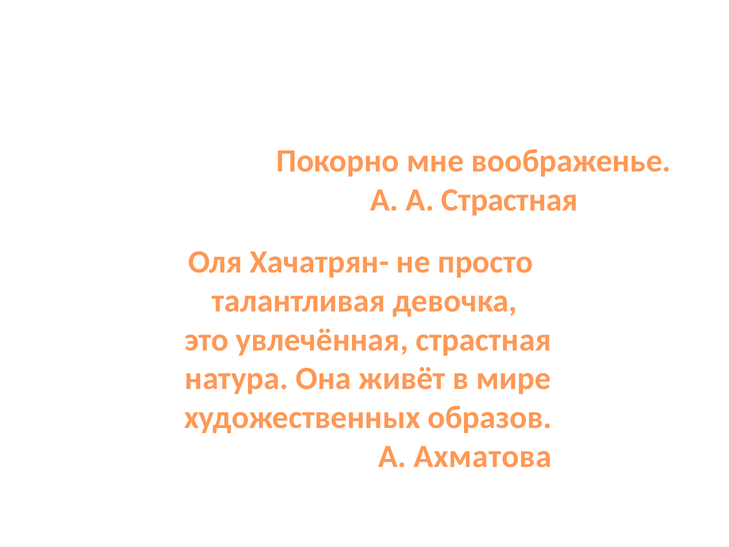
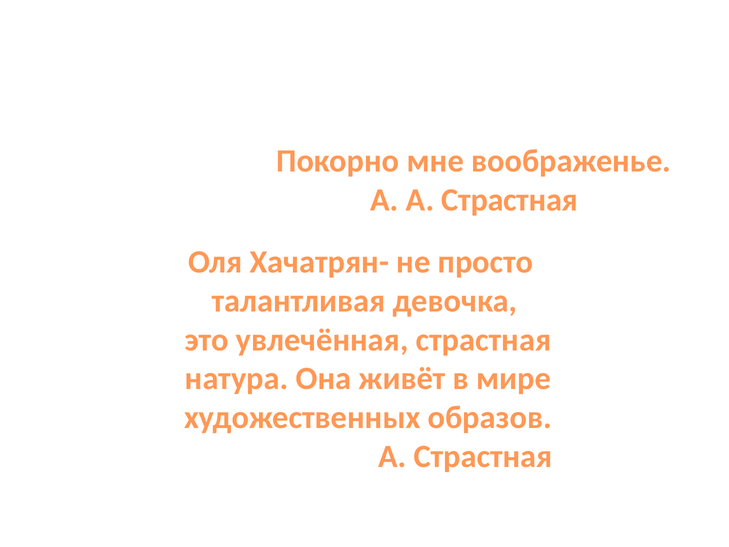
Ахматова at (483, 456): Ахматова -> Страстная
